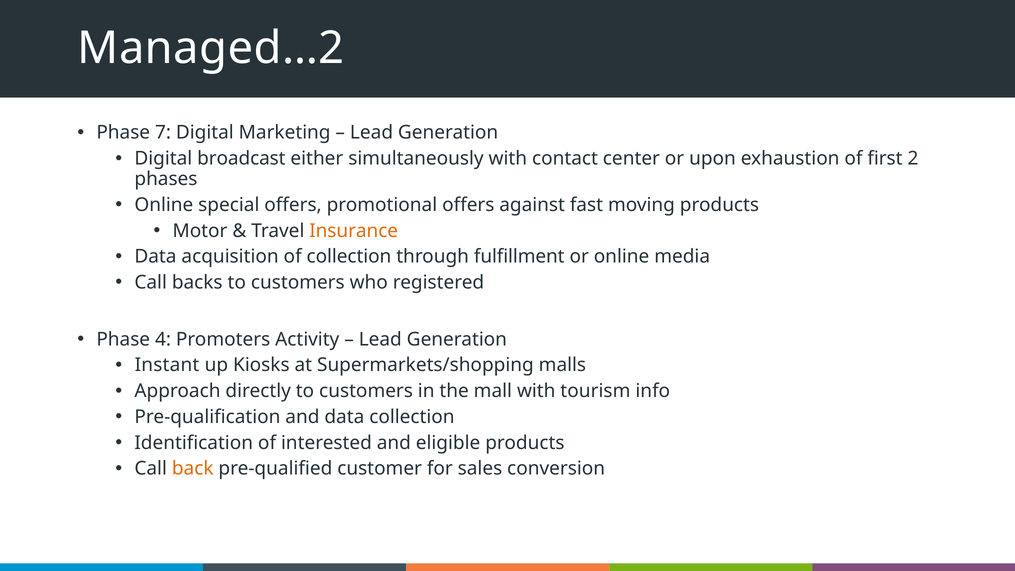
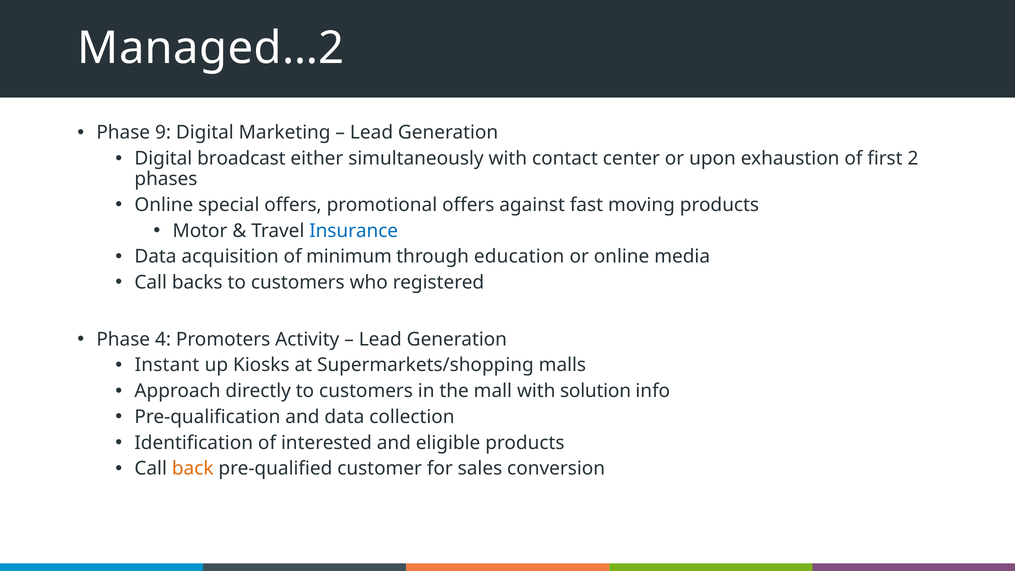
7: 7 -> 9
Insurance colour: orange -> blue
of collection: collection -> minimum
fulfillment: fulfillment -> education
tourism: tourism -> solution
